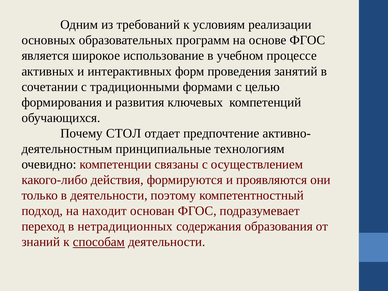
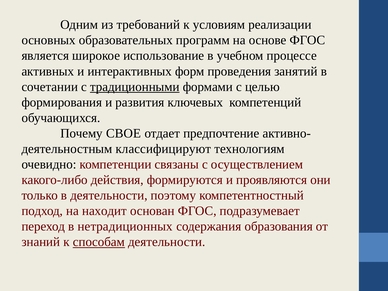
традиционными underline: none -> present
СТОЛ: СТОЛ -> СВОЕ
принципиальные: принципиальные -> классифицируют
